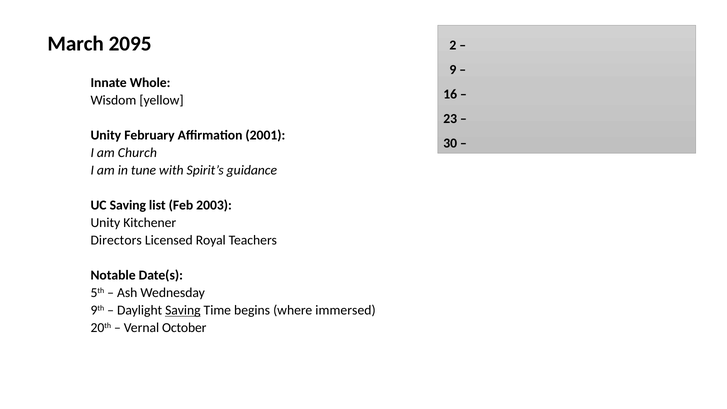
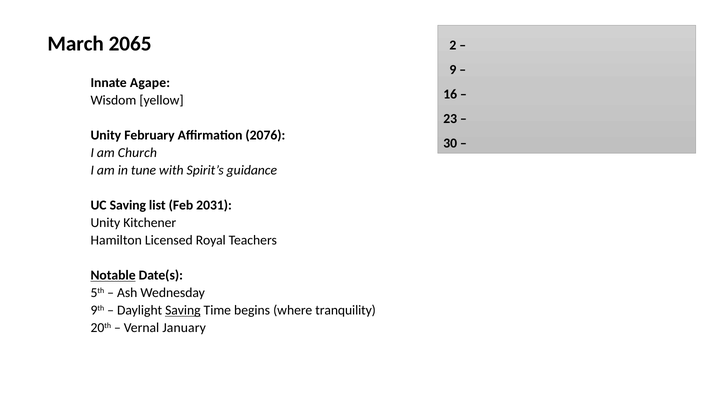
2095: 2095 -> 2065
Whole: Whole -> Agape
2001: 2001 -> 2076
2003: 2003 -> 2031
Directors: Directors -> Hamilton
Notable underline: none -> present
immersed: immersed -> tranquility
October: October -> January
